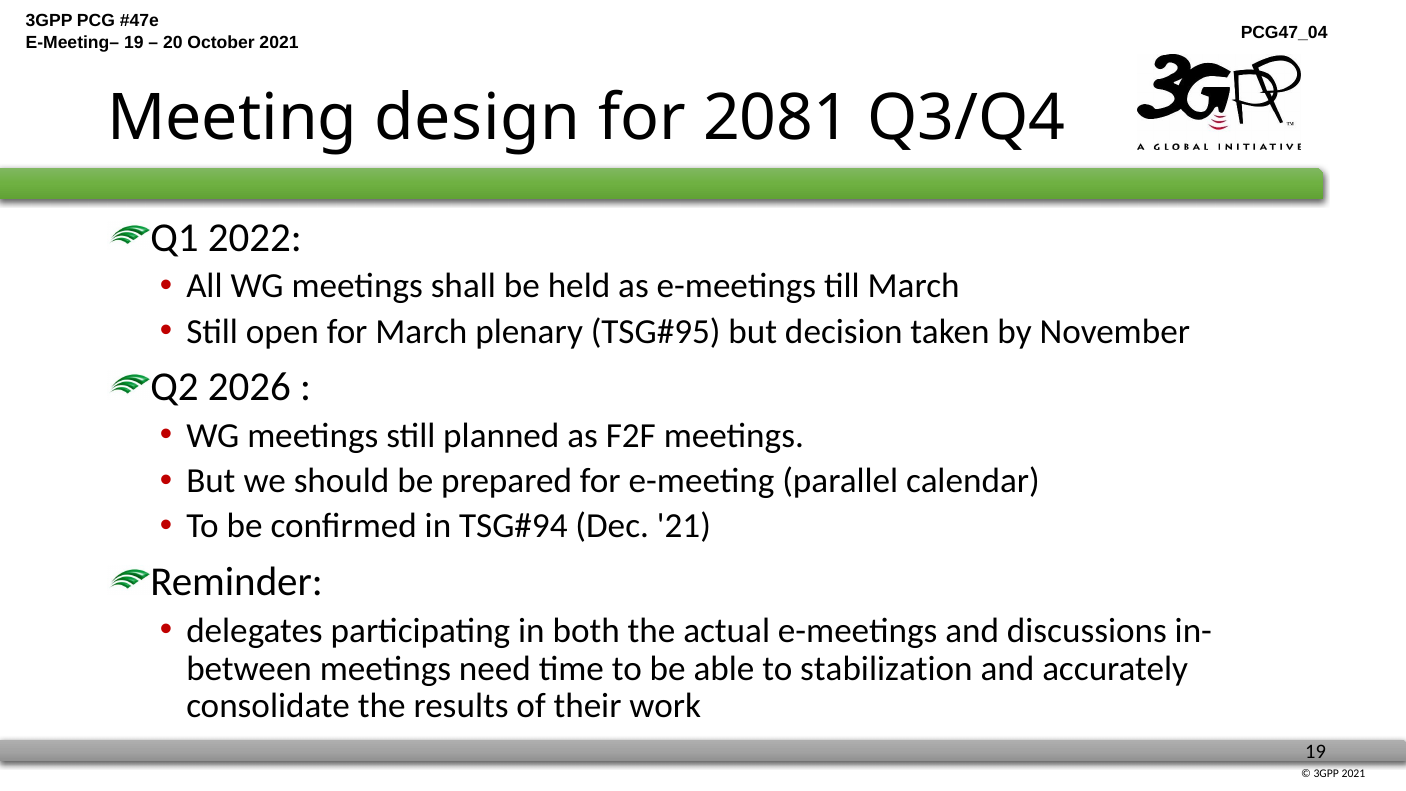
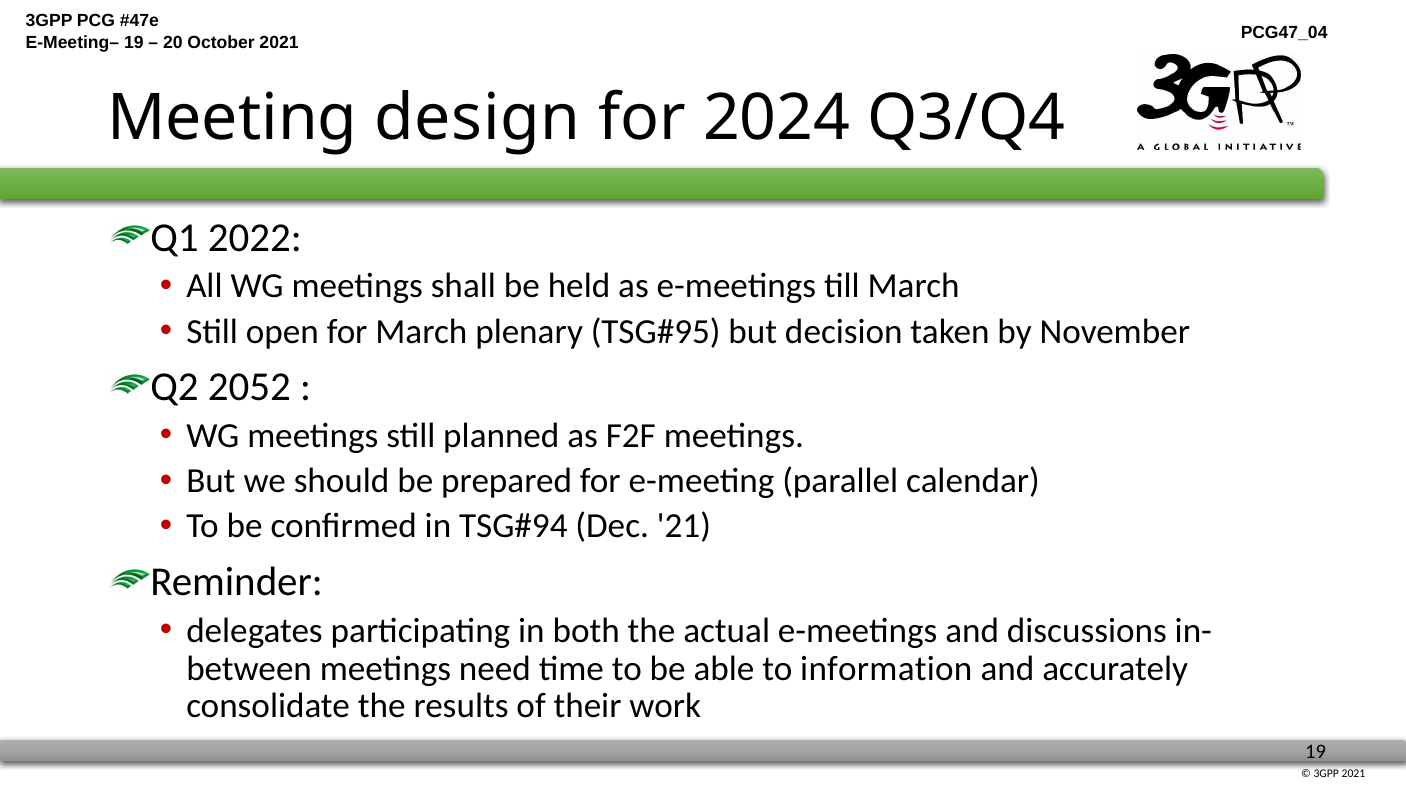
2081: 2081 -> 2024
2026: 2026 -> 2052
stabilization: stabilization -> information
